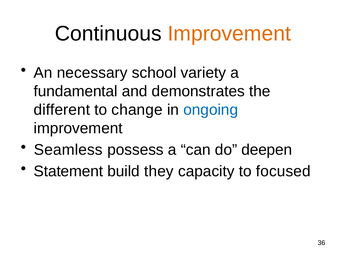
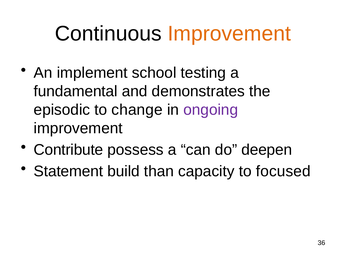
necessary: necessary -> implement
variety: variety -> testing
different: different -> episodic
ongoing colour: blue -> purple
Seamless: Seamless -> Contribute
they: they -> than
